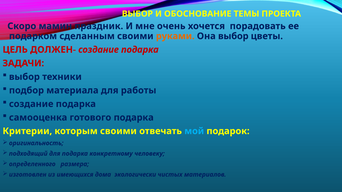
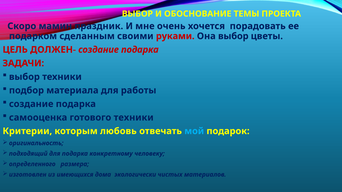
руками colour: orange -> red
готового подарка: подарка -> техники
которым своими: своими -> любовь
